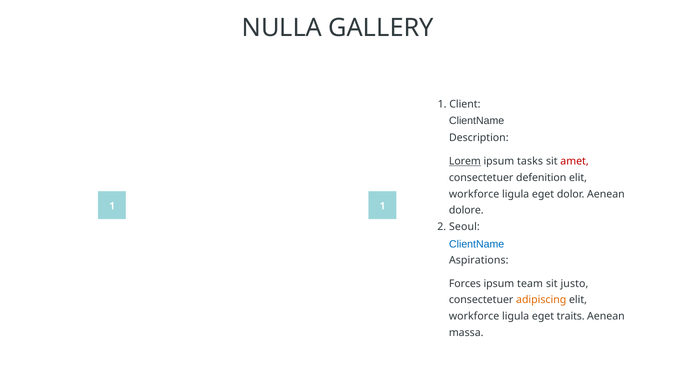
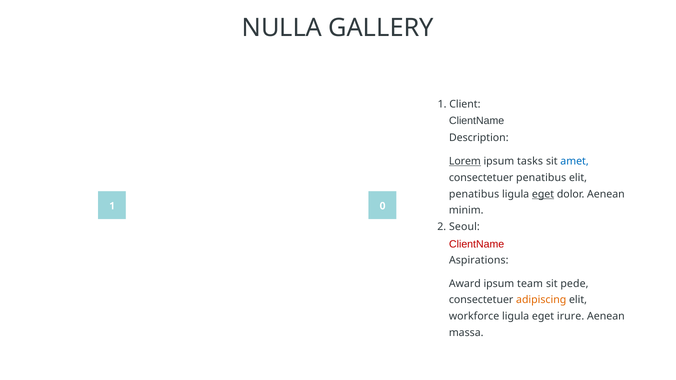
amet colour: red -> blue
consectetuer defenition: defenition -> penatibus
workforce at (474, 194): workforce -> penatibus
eget at (543, 194) underline: none -> present
1 1: 1 -> 0
dolore: dolore -> minim
ClientName at (477, 244) colour: blue -> red
Forces: Forces -> Award
justo: justo -> pede
traits: traits -> irure
